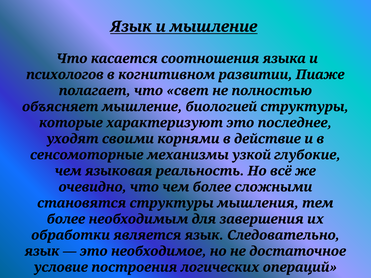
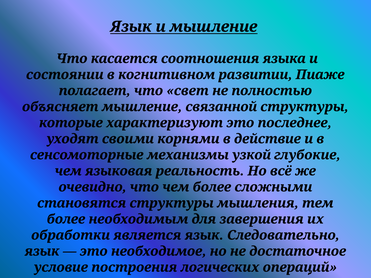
психологов: психологов -> состоянии
биологией: биологией -> связанной
